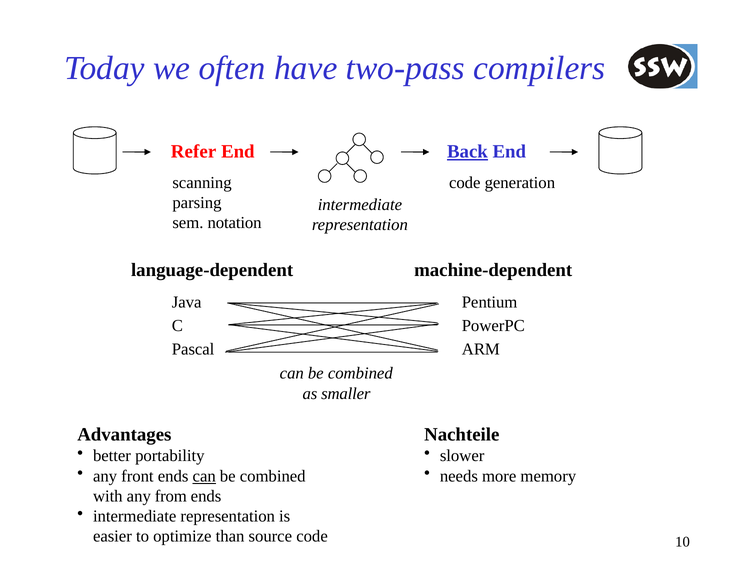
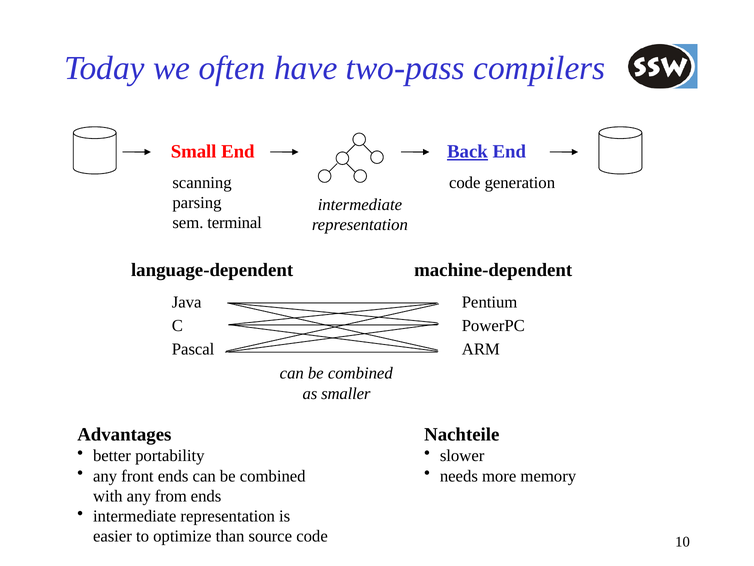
Refer: Refer -> Small
notation: notation -> terminal
can at (204, 476) underline: present -> none
